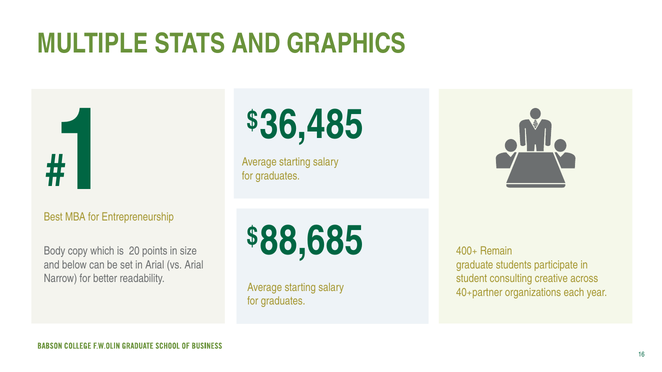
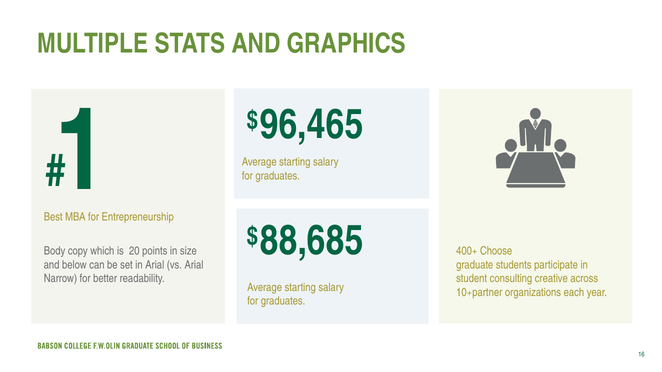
36,485: 36,485 -> 96,465
Remain: Remain -> Choose
40+partner: 40+partner -> 10+partner
